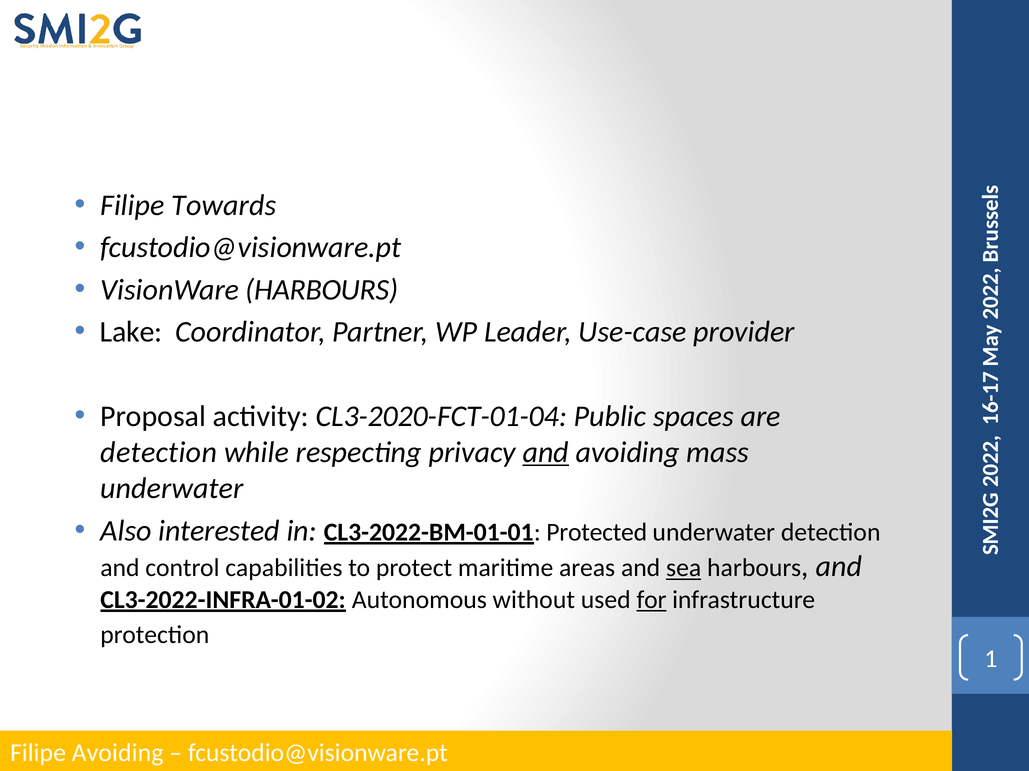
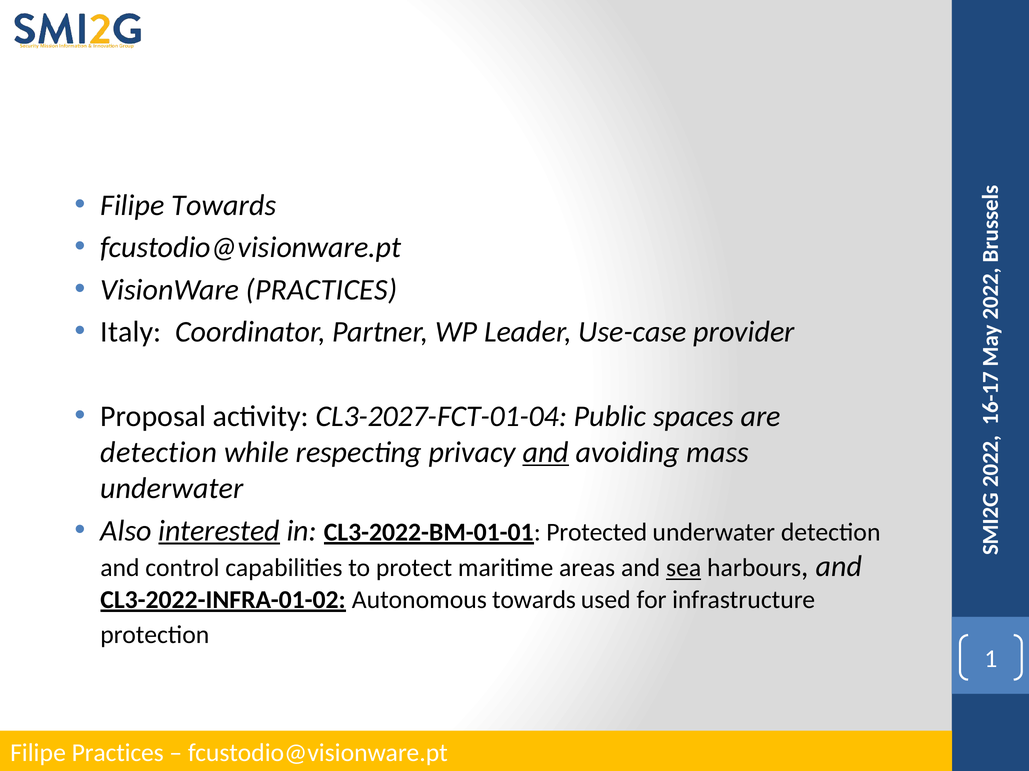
VisionWare HARBOURS: HARBOURS -> PRACTICES
Lake: Lake -> Italy
CL3-2020-FCT-01-04: CL3-2020-FCT-01-04 -> CL3-2027-FCT-01-04
interested underline: none -> present
Autonomous without: without -> towards
for underline: present -> none
Filipe Avoiding: Avoiding -> Practices
